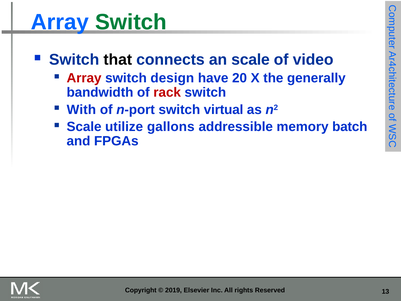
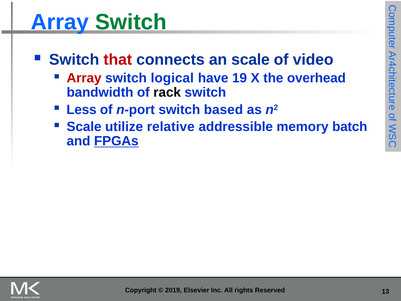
that colour: black -> red
design: design -> logical
20: 20 -> 19
generally: generally -> overhead
rack colour: red -> black
With: With -> Less
virtual: virtual -> based
gallons: gallons -> relative
FPGAs underline: none -> present
